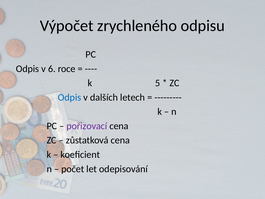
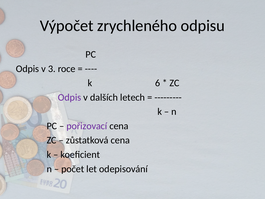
6: 6 -> 3
5: 5 -> 6
Odpis at (70, 97) colour: blue -> purple
